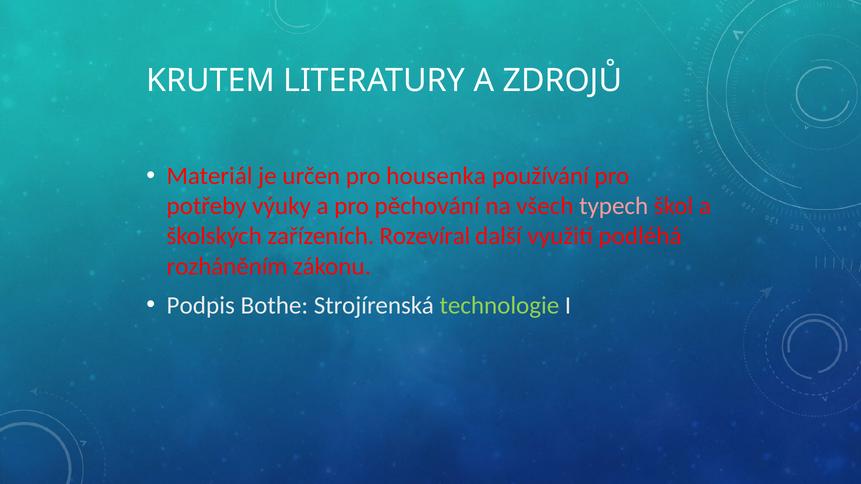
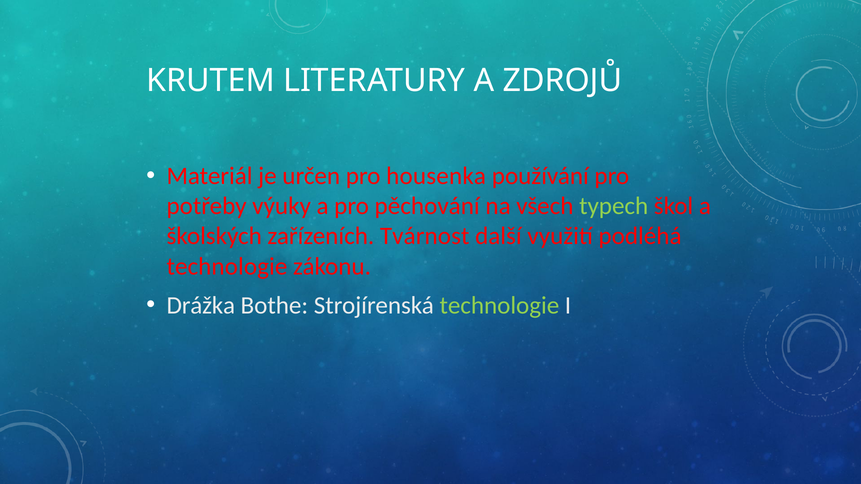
typech colour: pink -> light green
Rozevíral: Rozevíral -> Tvárnost
rozháněním at (227, 266): rozháněním -> technologie
Podpis: Podpis -> Drážka
